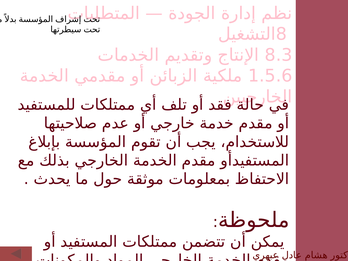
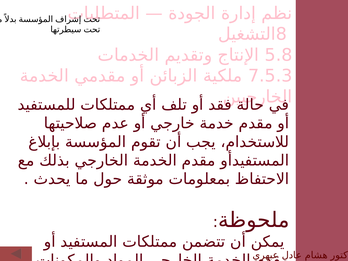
8.3: 8.3 -> 5.8
1.5.6: 1.5.6 -> 7.5.3
